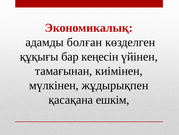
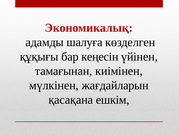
болған: болған -> шалуға
жұдырықпен: жұдырықпен -> жағдайларын
